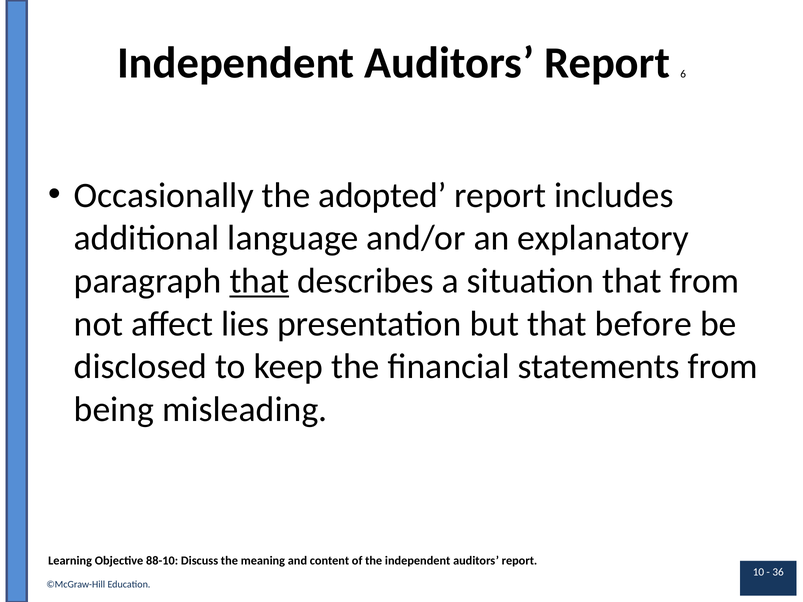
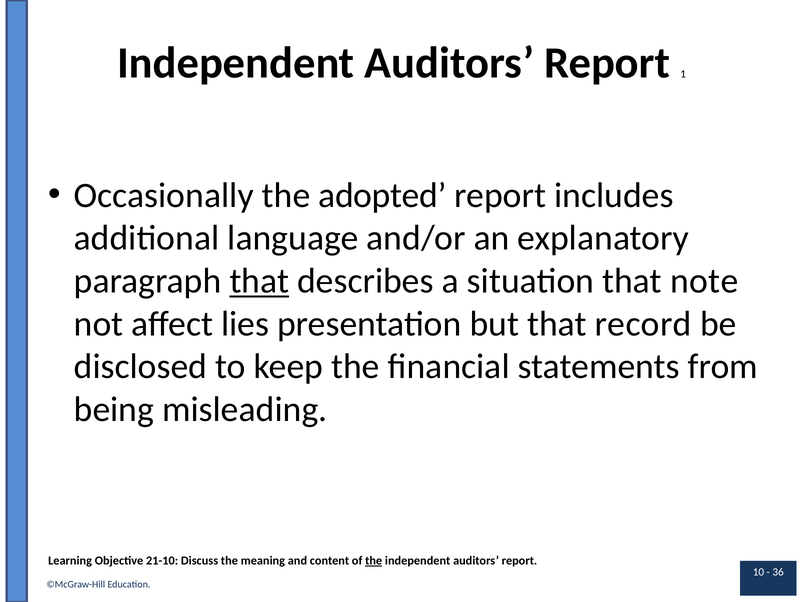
6: 6 -> 1
that from: from -> note
before: before -> record
88-10: 88-10 -> 21-10
the at (374, 561) underline: none -> present
